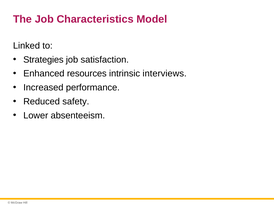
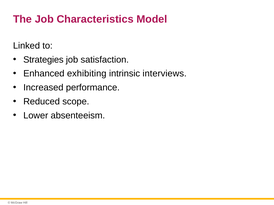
resources: resources -> exhibiting
safety: safety -> scope
